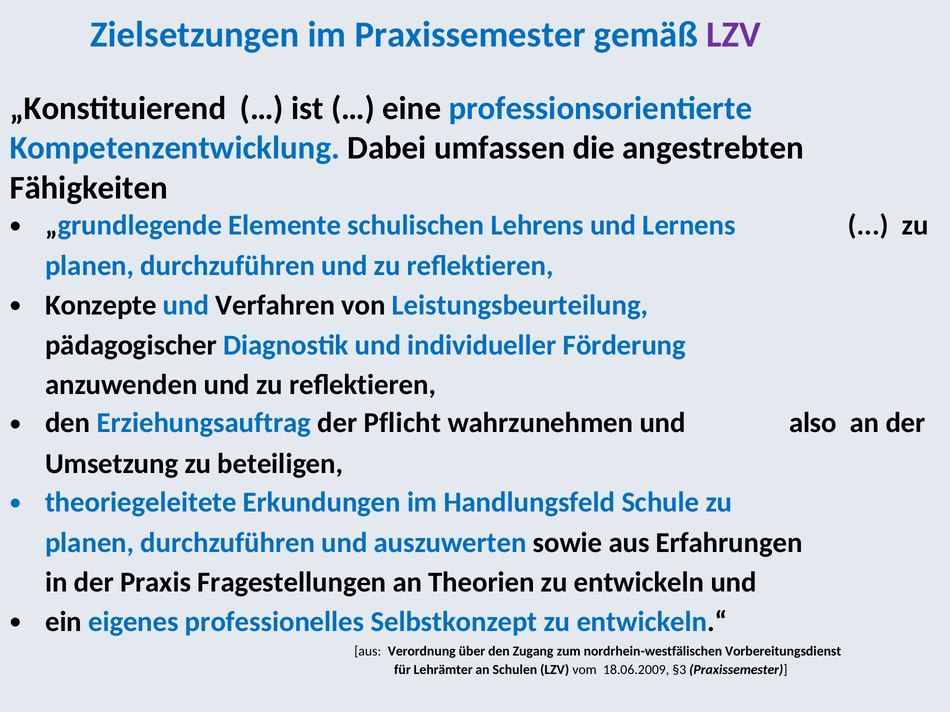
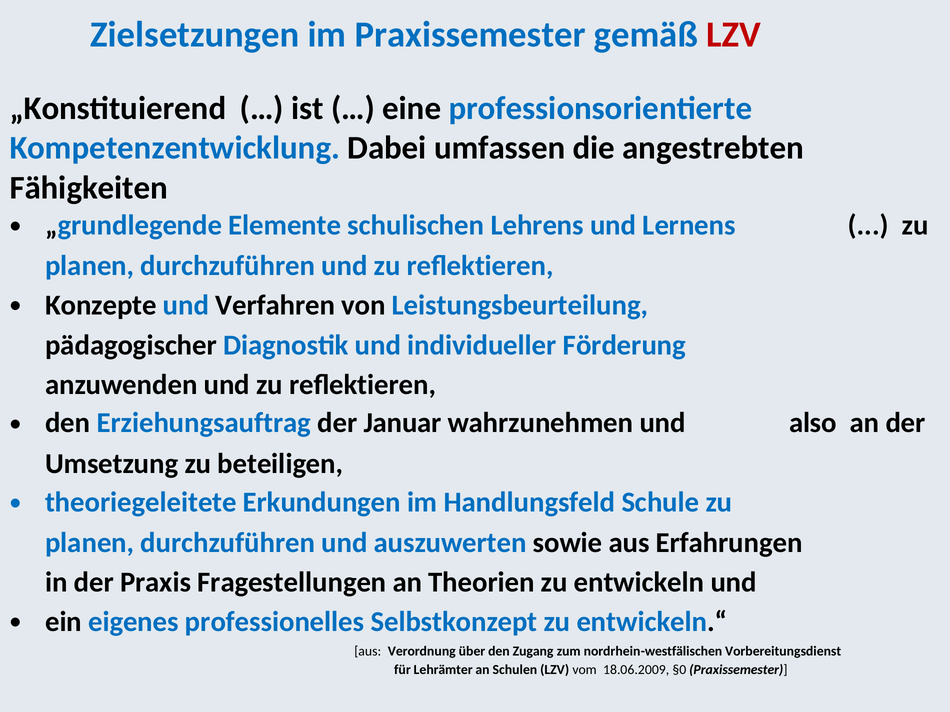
LZV at (733, 35) colour: purple -> red
Pflicht: Pflicht -> Januar
§3: §3 -> §0
